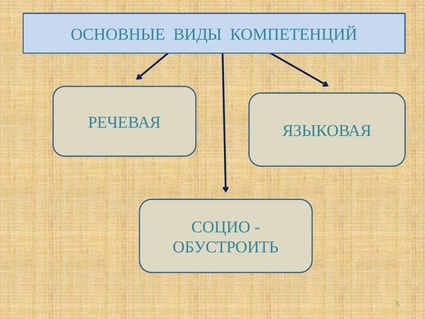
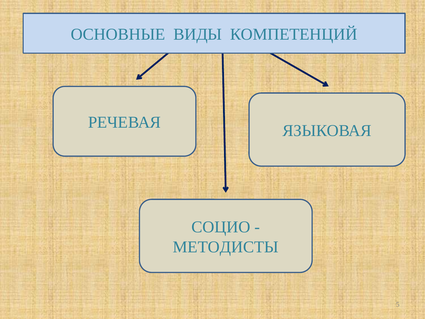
ОБУСТРОИТЬ: ОБУСТРОИТЬ -> МЕТОДИСТЫ
